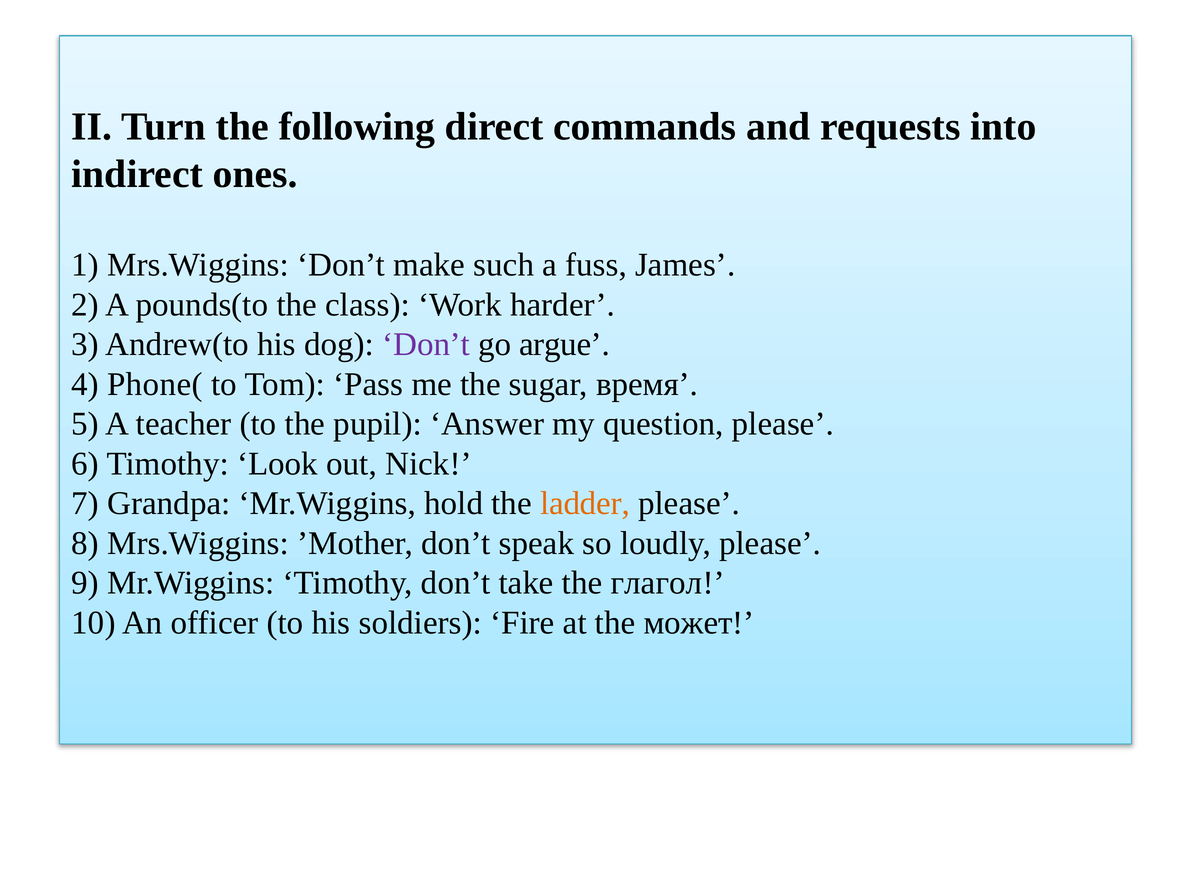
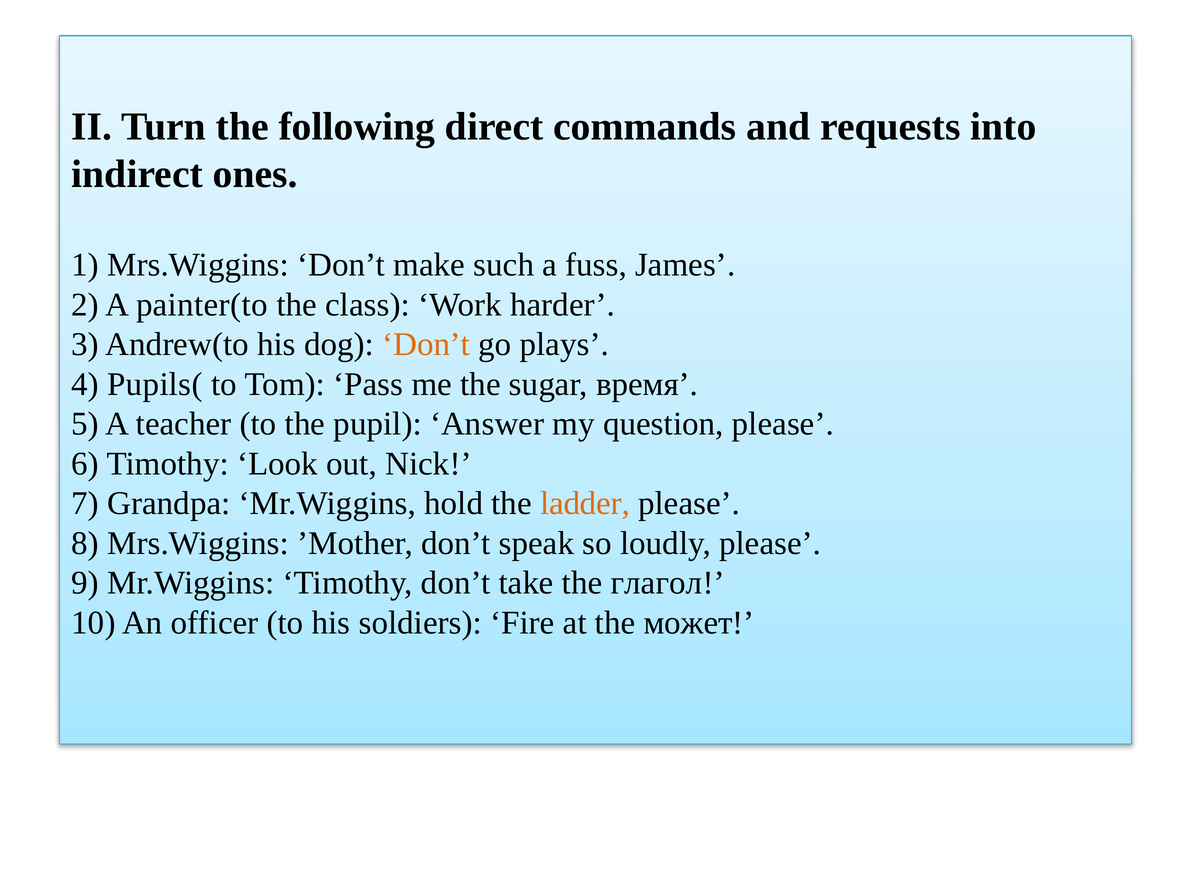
pounds(to: pounds(to -> painter(to
Don’t at (426, 345) colour: purple -> orange
argue: argue -> plays
Phone(: Phone( -> Pupils(
